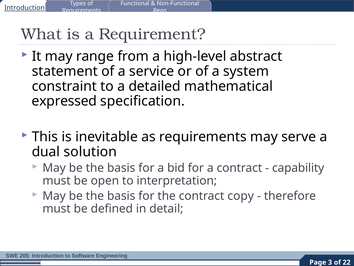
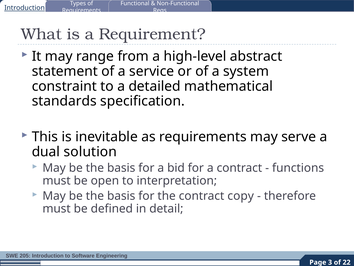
expressed: expressed -> standards
capability: capability -> functions
